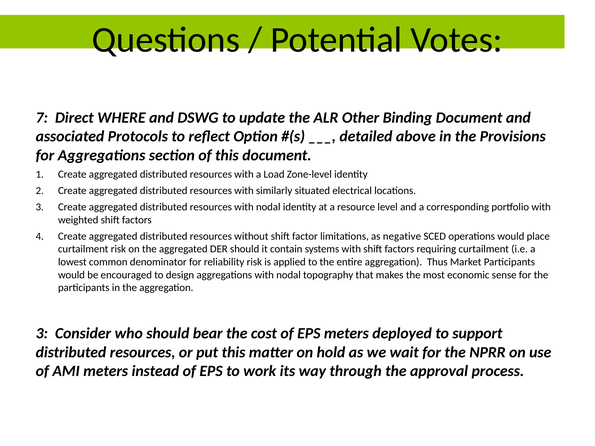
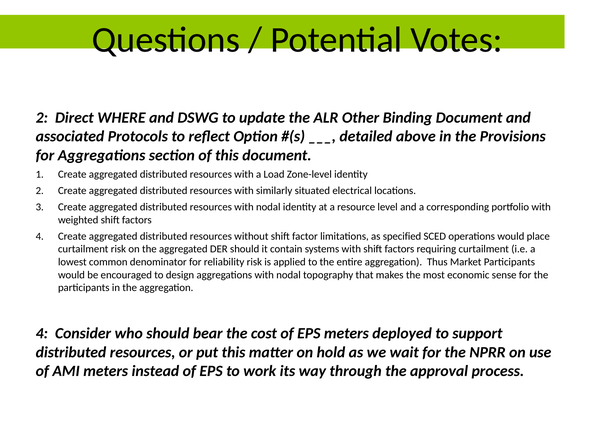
7 at (42, 118): 7 -> 2
negative: negative -> specified
3 at (42, 334): 3 -> 4
